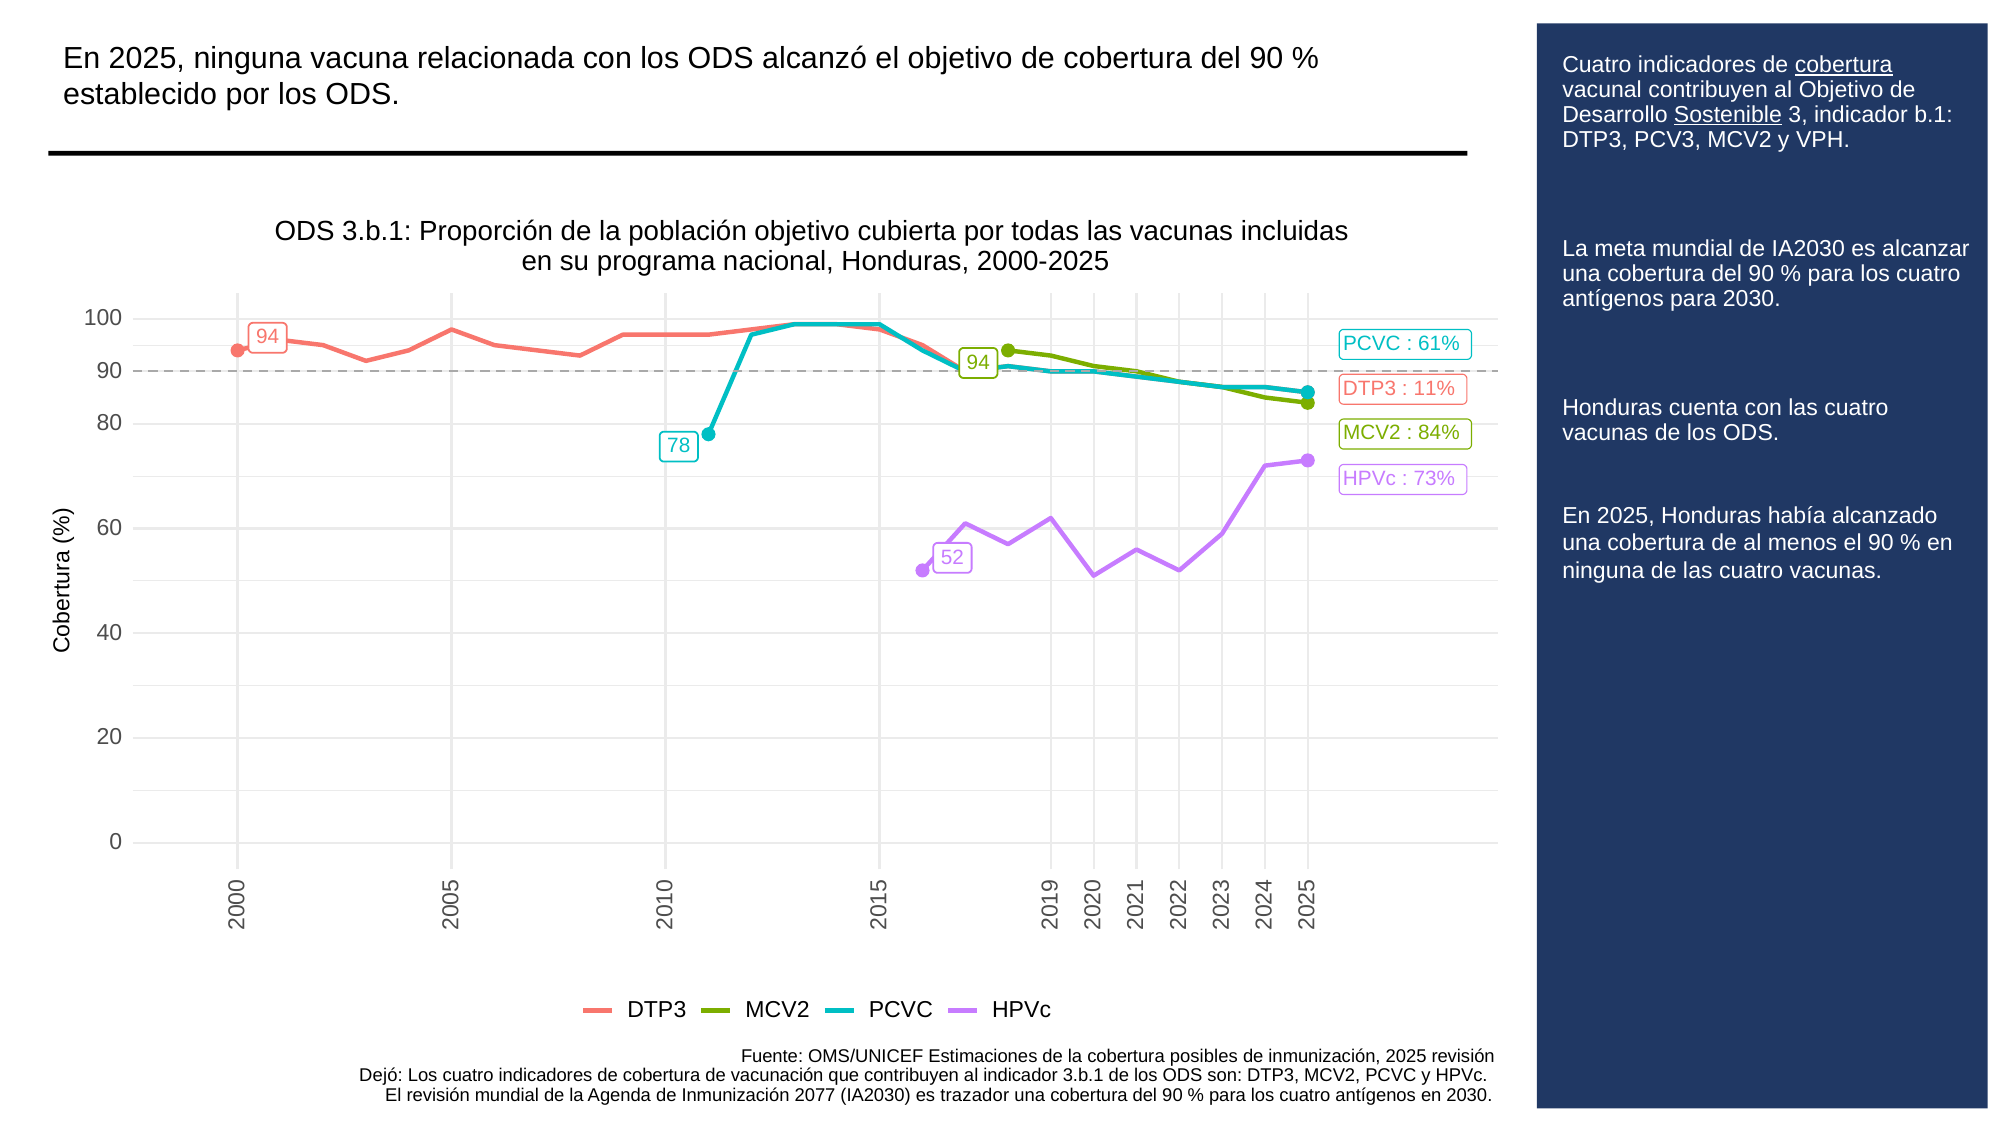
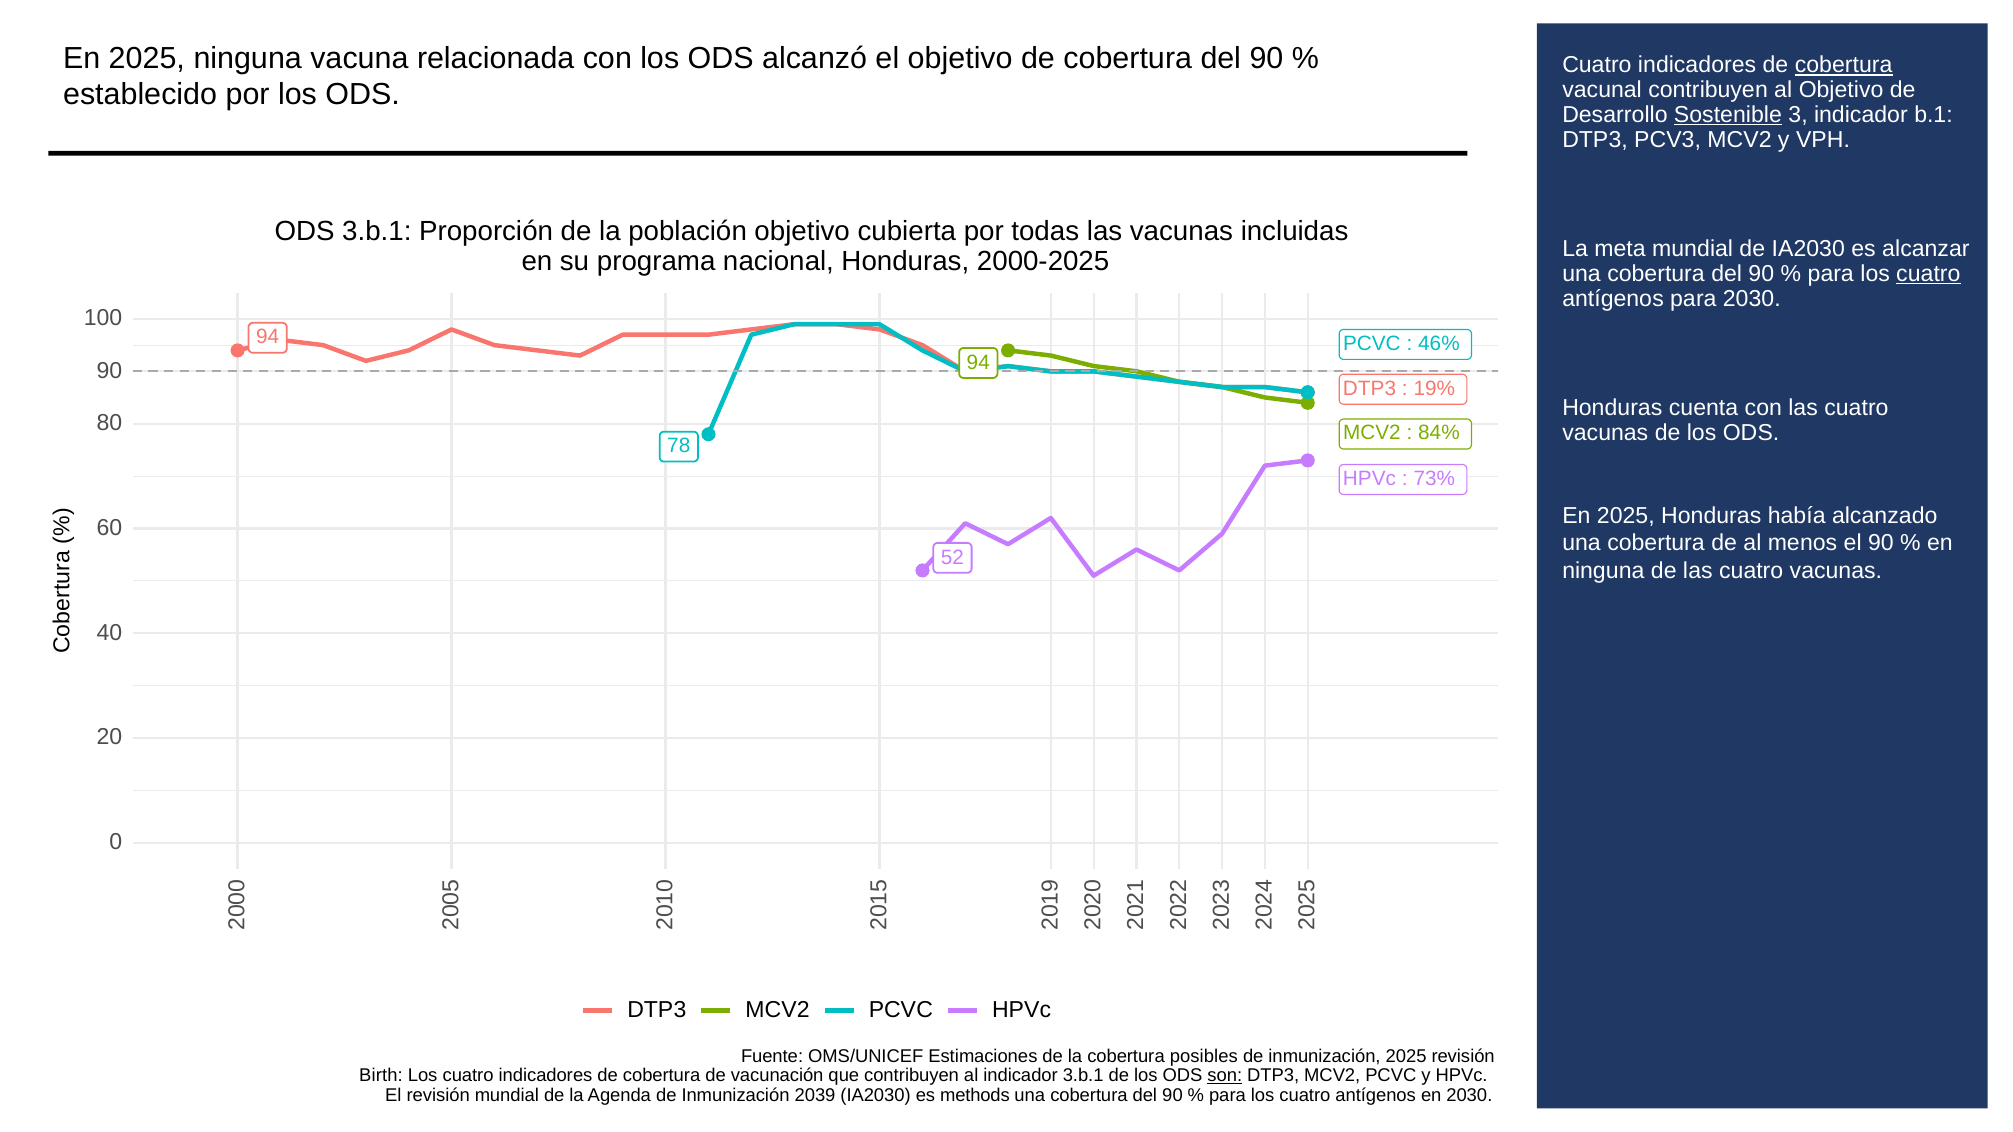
cuatro at (1928, 274) underline: none -> present
61%: 61% -> 46%
11%: 11% -> 19%
Dejó: Dejó -> Birth
son underline: none -> present
2077: 2077 -> 2039
trazador: trazador -> methods
